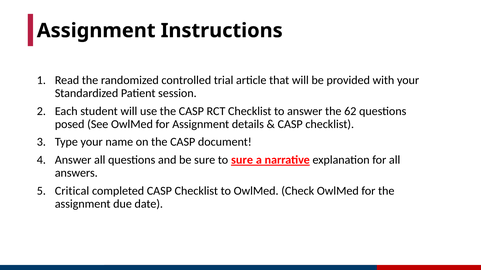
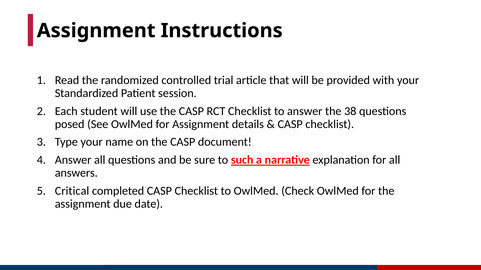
62: 62 -> 38
to sure: sure -> such
